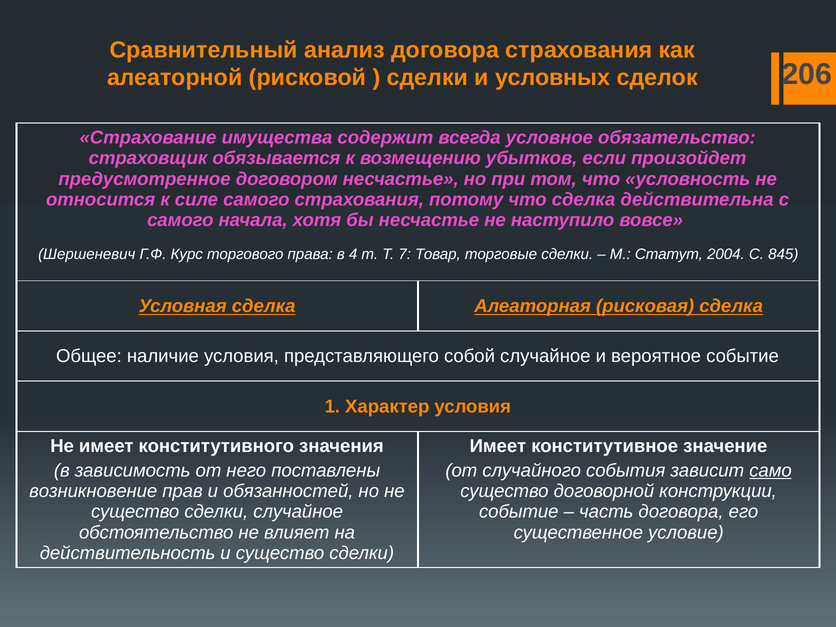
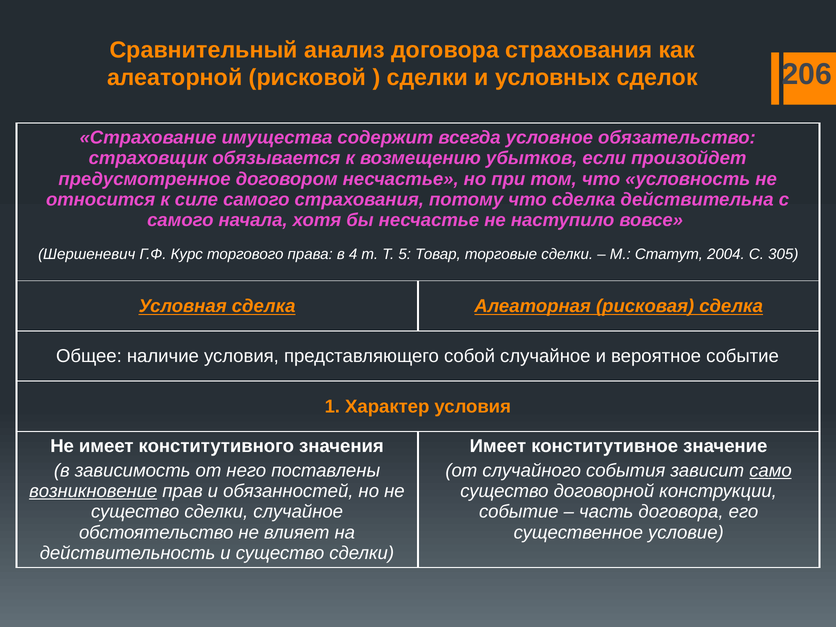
7: 7 -> 5
845: 845 -> 305
возникновение underline: none -> present
